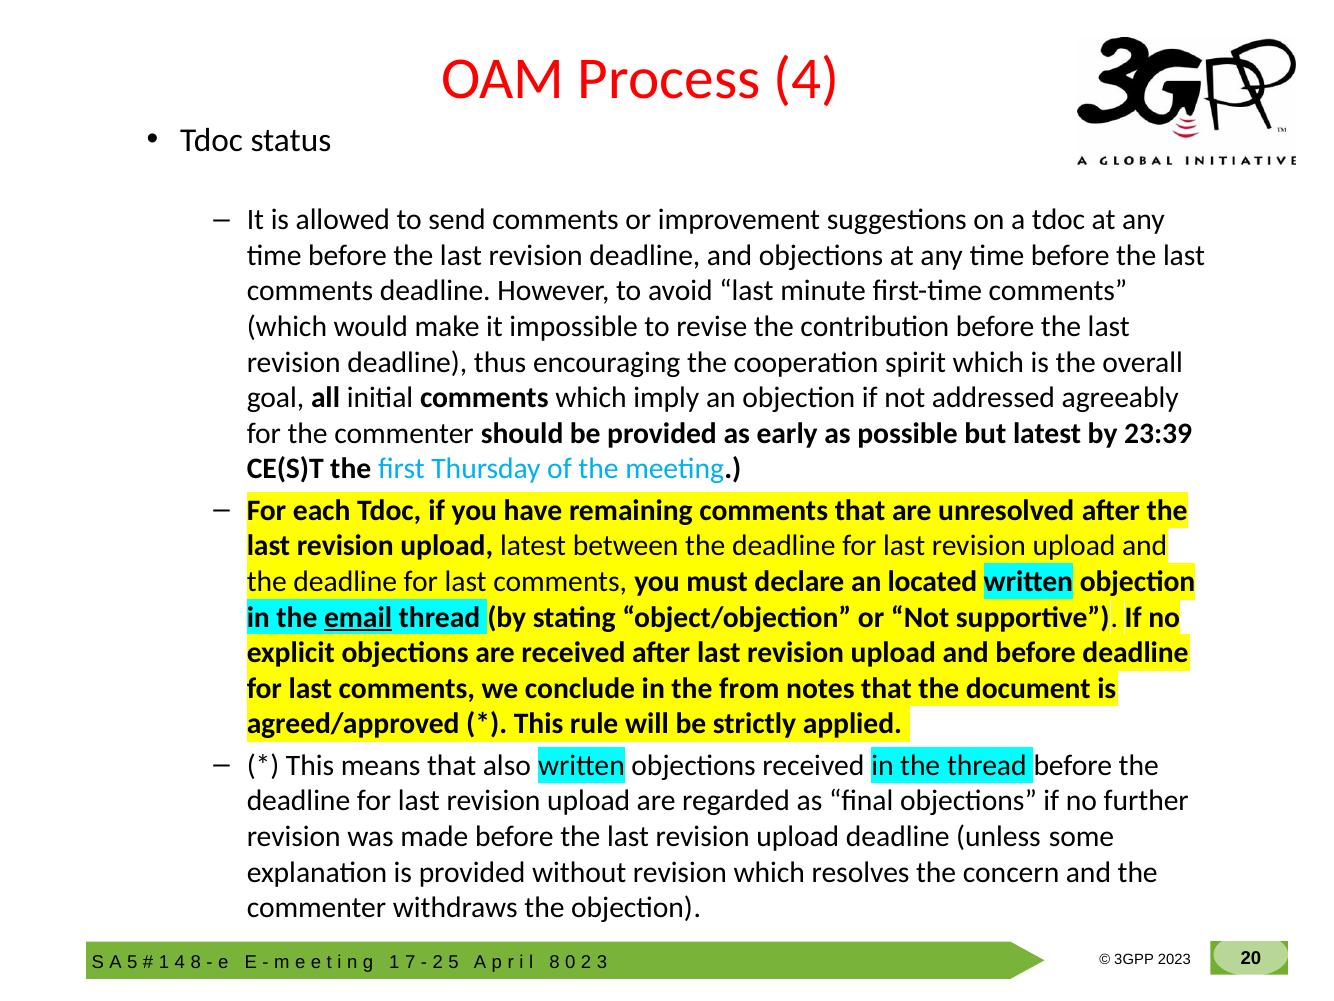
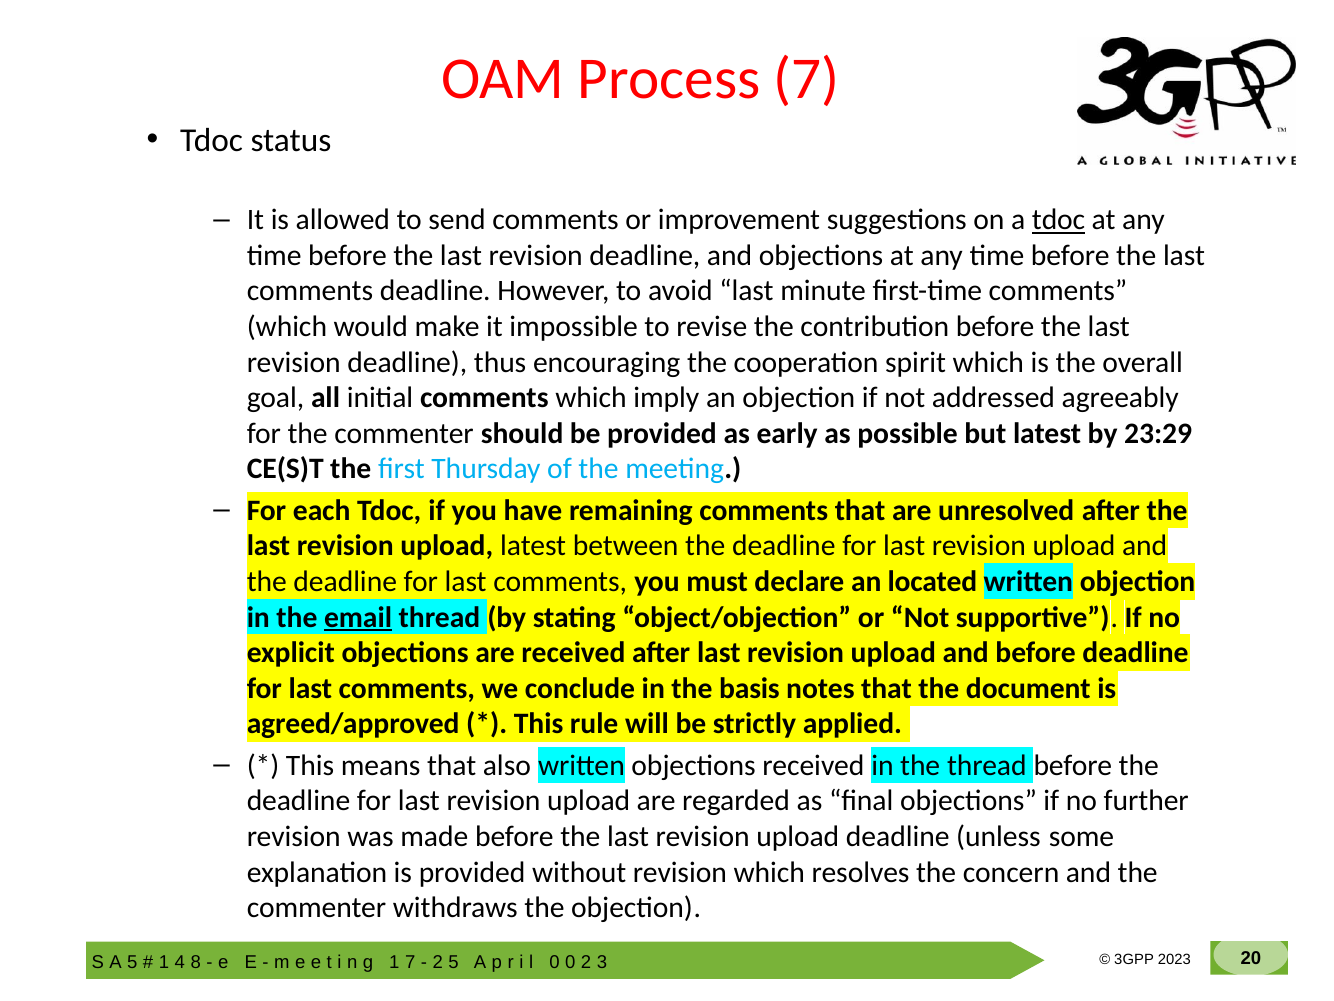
Process 4: 4 -> 7
tdoc at (1059, 220) underline: none -> present
23:39: 23:39 -> 23:29
from: from -> basis
8 at (554, 962): 8 -> 0
